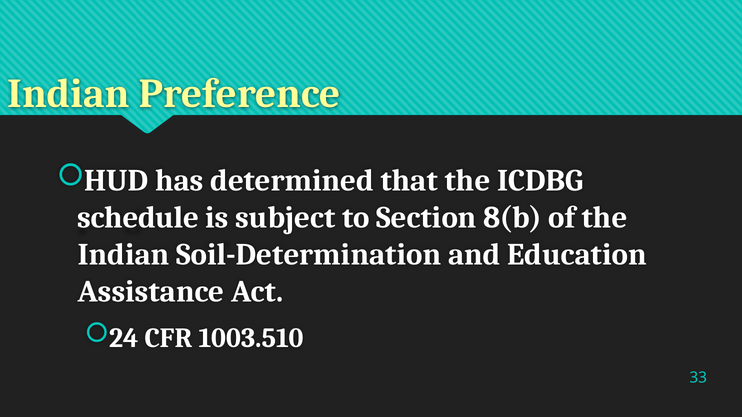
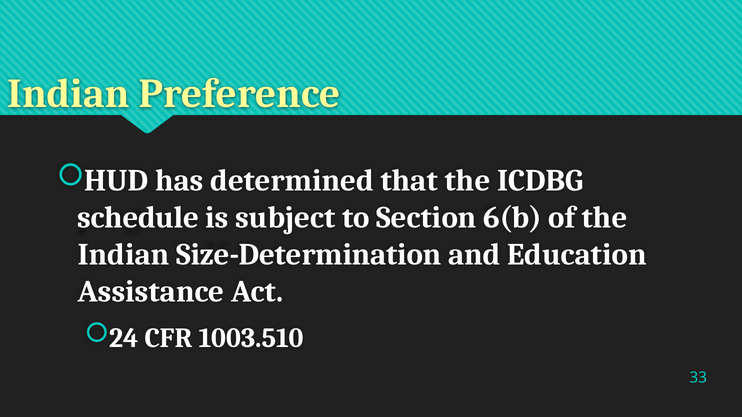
8(b: 8(b -> 6(b
Soil-Determination: Soil-Determination -> Size-Determination
